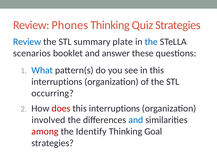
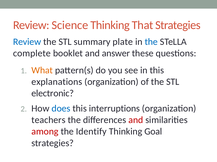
Phones: Phones -> Science
Quiz: Quiz -> That
scenarios: scenarios -> complete
What colour: blue -> orange
interruptions at (57, 82): interruptions -> explanations
occurring: occurring -> electronic
does colour: red -> blue
involved: involved -> teachers
and at (136, 121) colour: blue -> red
